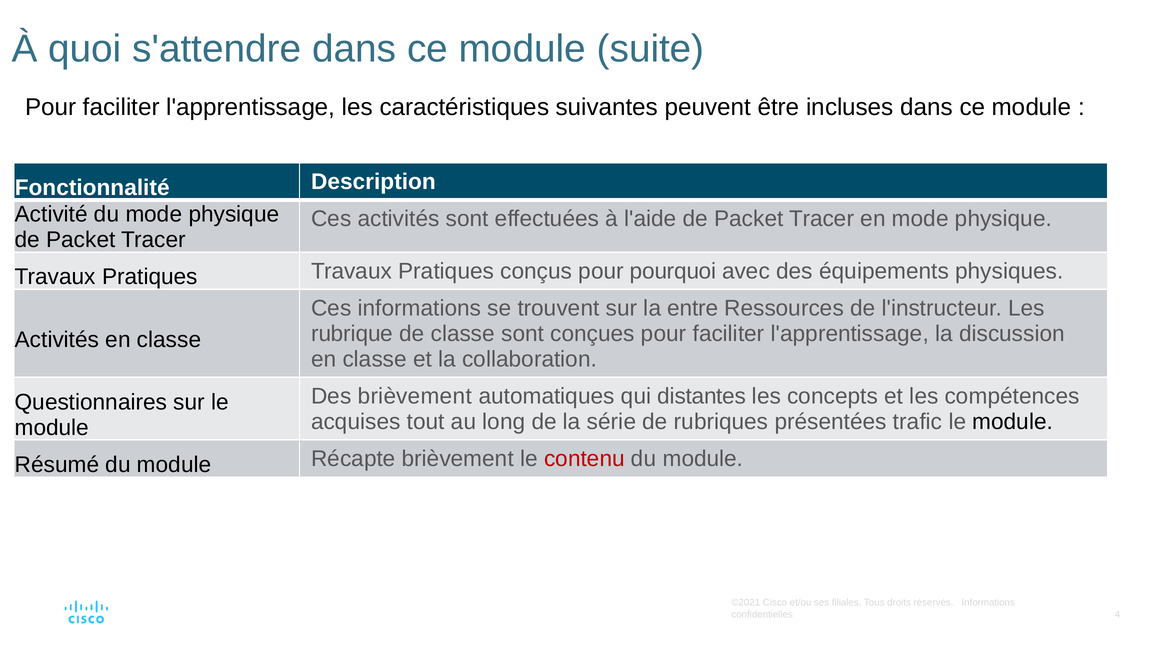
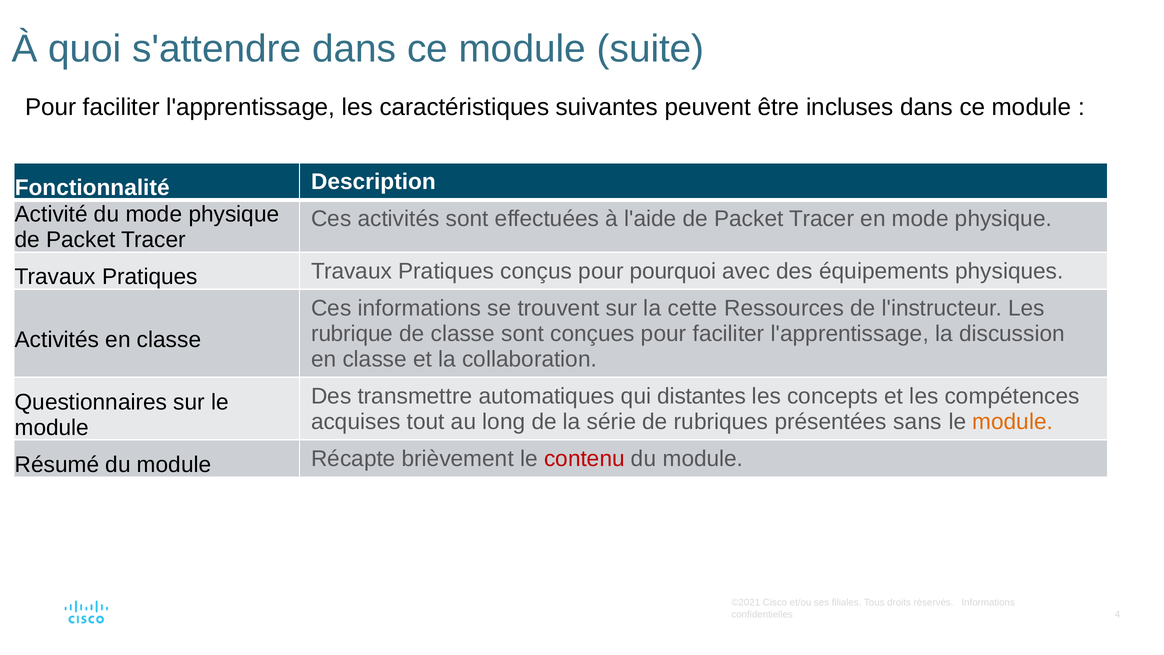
entre: entre -> cette
Des brièvement: brièvement -> transmettre
trafic: trafic -> sans
module at (1013, 422) colour: black -> orange
